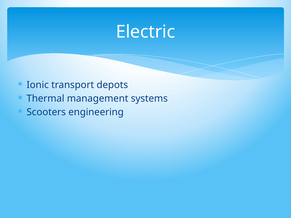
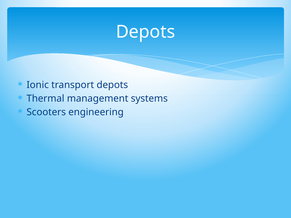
Electric at (146, 32): Electric -> Depots
